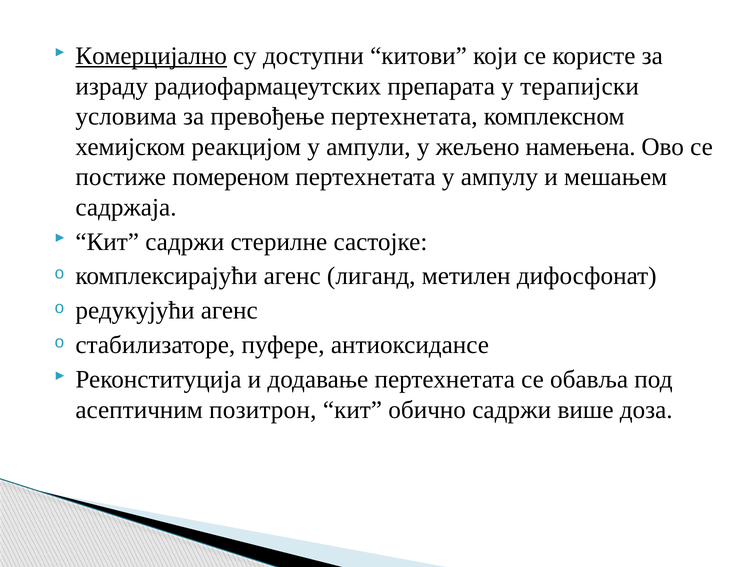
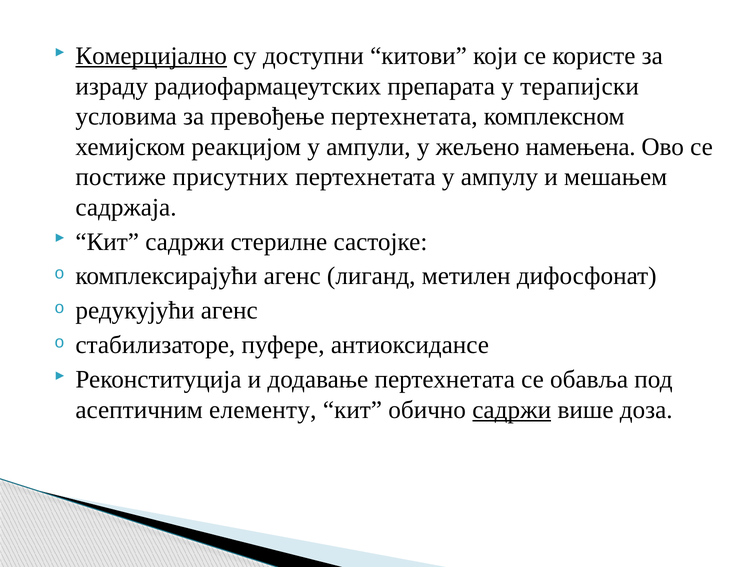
помереном: помереном -> присутних
позитрон: позитрон -> елементу
садржи at (512, 410) underline: none -> present
